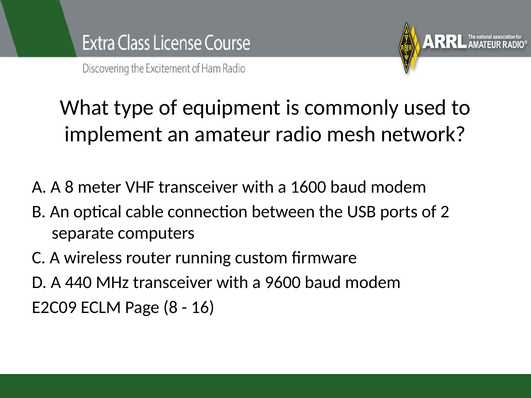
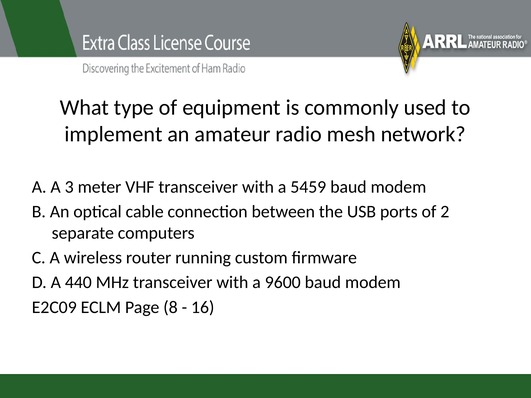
A 8: 8 -> 3
1600: 1600 -> 5459
